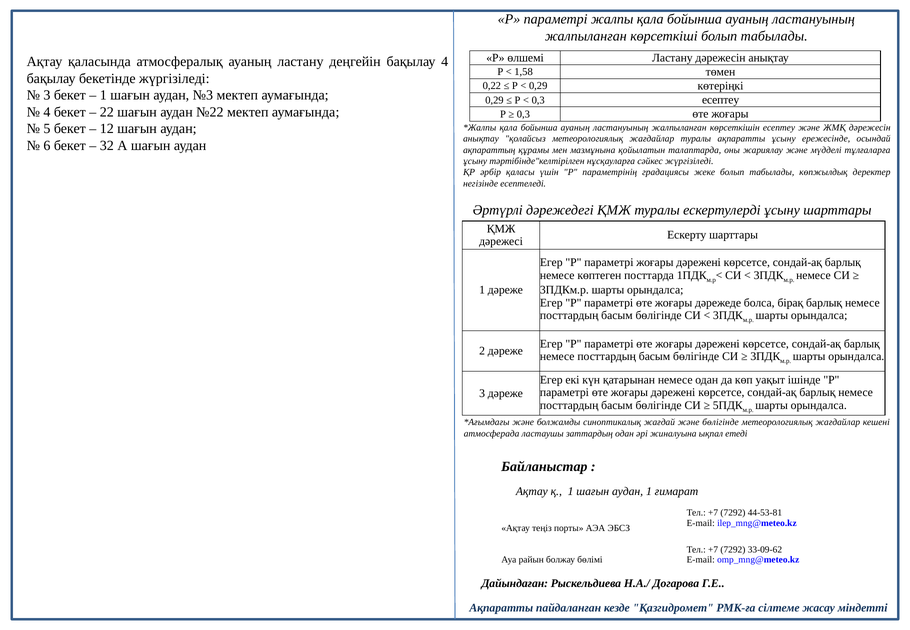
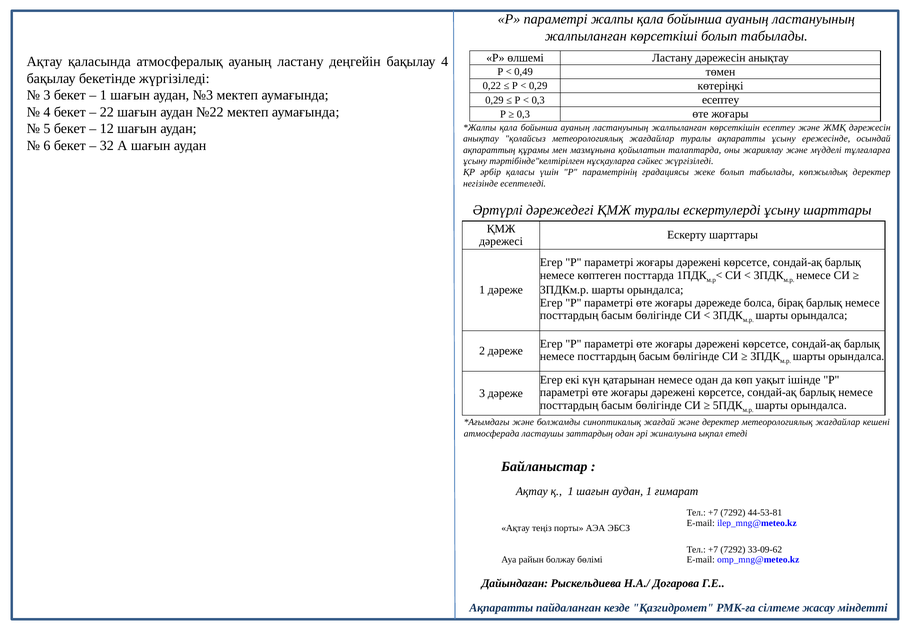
1,58: 1,58 -> 0,49
және бөлігінде: бөлігінде -> деректер
